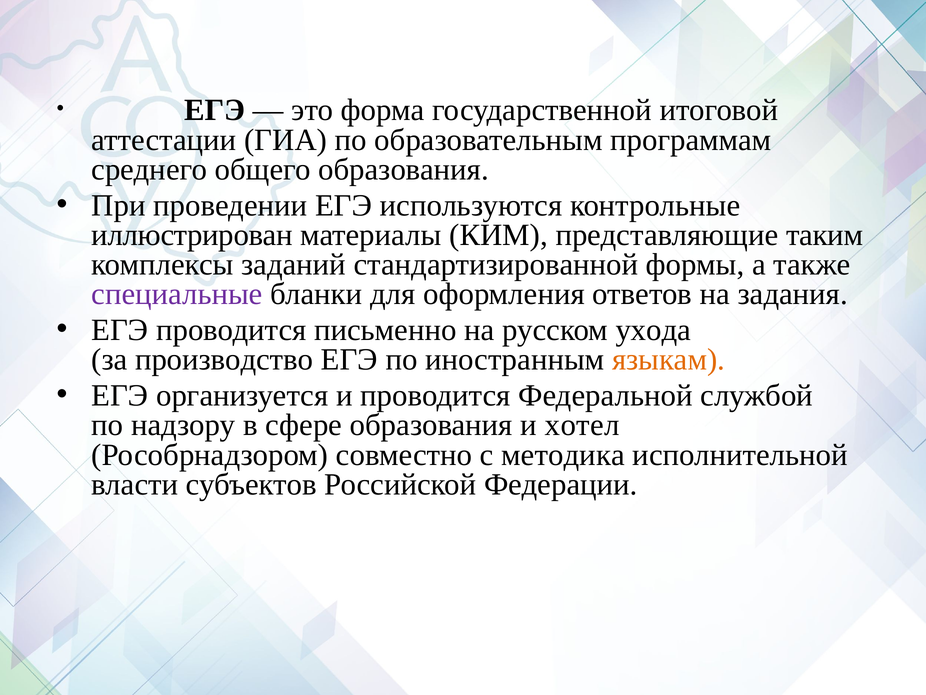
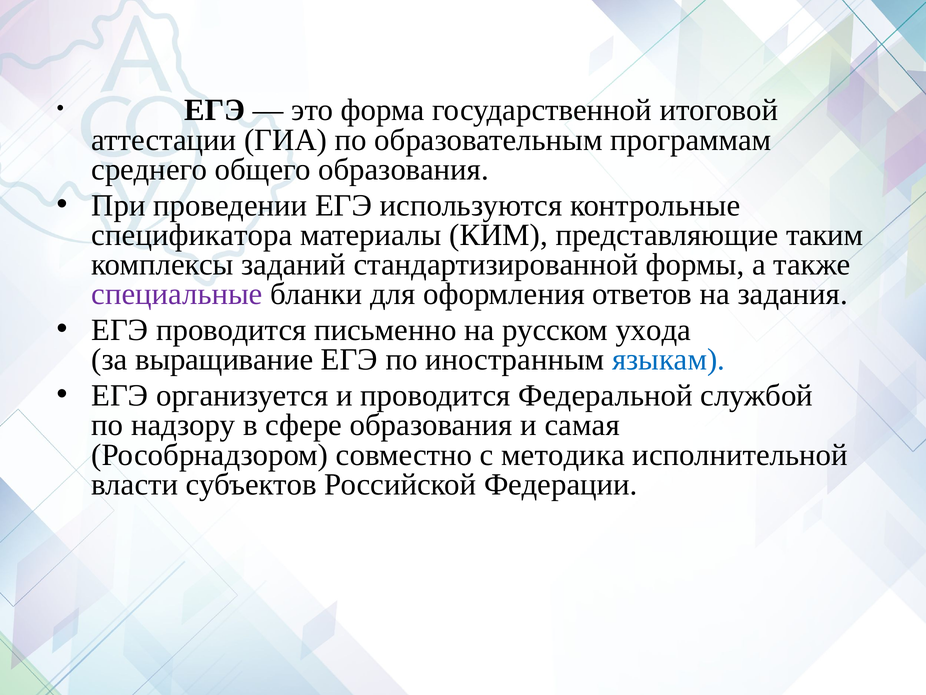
иллюстрирован: иллюстрирован -> спецификатора
производство: производство -> выращивание
языкам colour: orange -> blue
хотел: хотел -> самая
